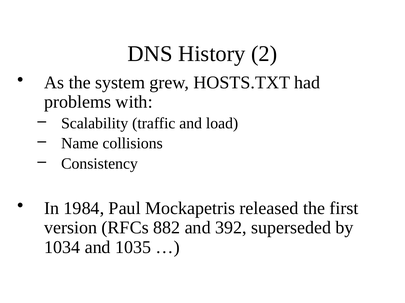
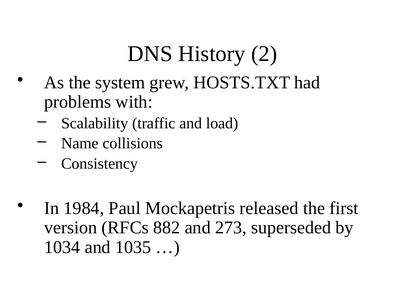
392: 392 -> 273
